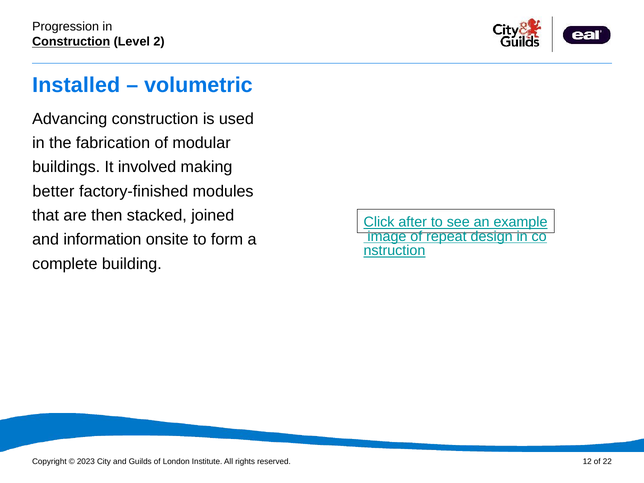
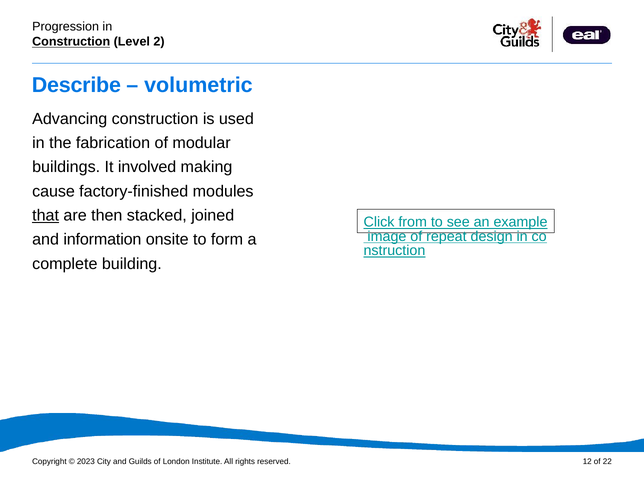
Installed: Installed -> Describe
better: better -> cause
that underline: none -> present
after: after -> from
